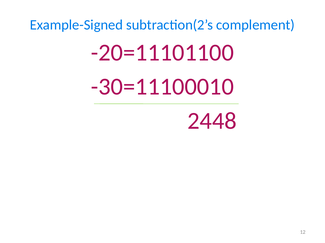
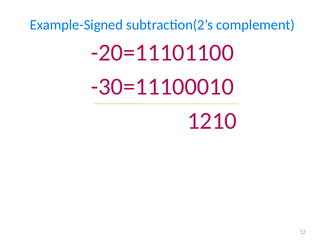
2448: 2448 -> 1210
